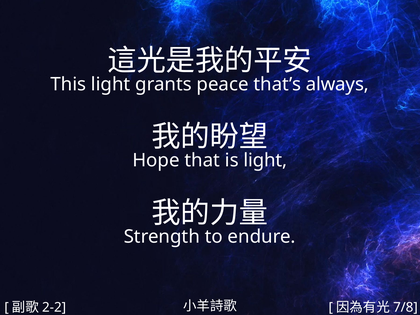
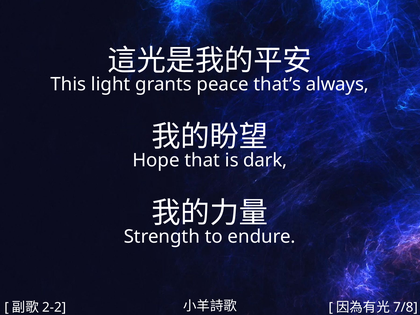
is light: light -> dark
